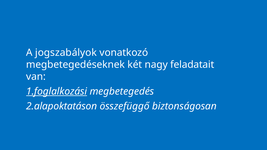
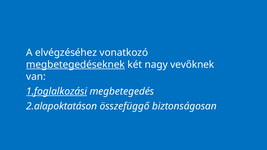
jogszabályok: jogszabályok -> elvégzéséhez
megbetegedéseknek underline: none -> present
feladatait: feladatait -> vevőknek
